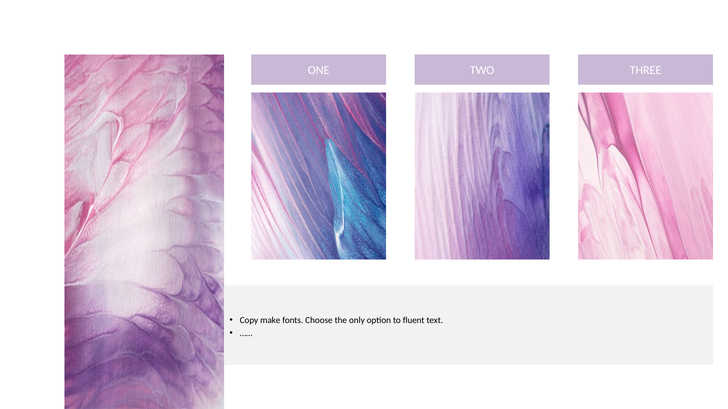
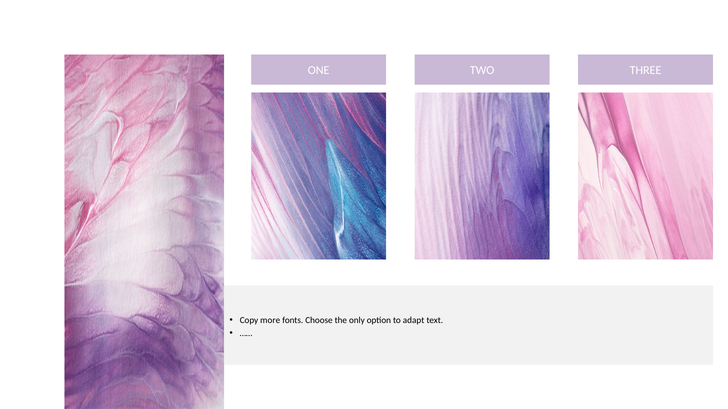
make: make -> more
fluent: fluent -> adapt
